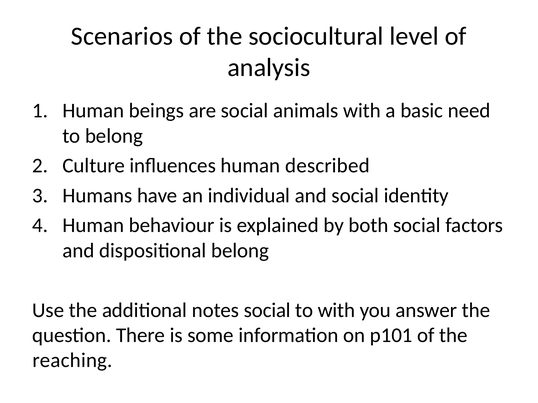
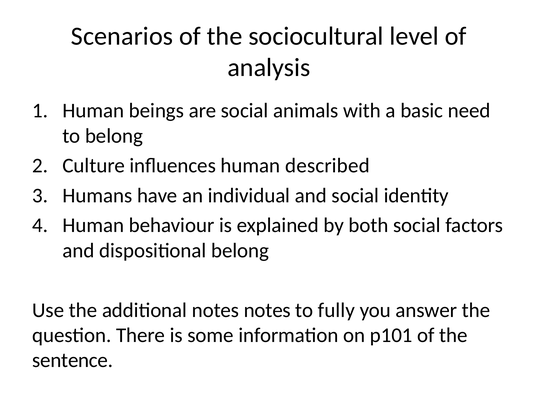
notes social: social -> notes
to with: with -> fully
reaching: reaching -> sentence
